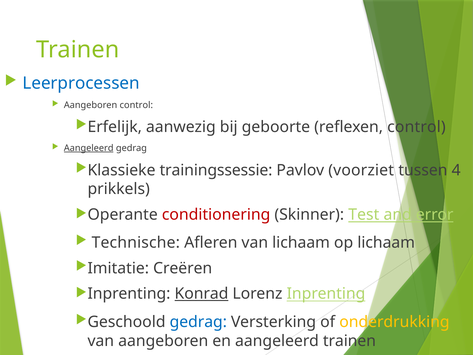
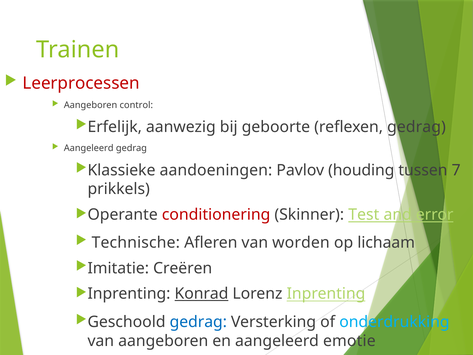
Leerprocessen colour: blue -> red
reflexen control: control -> gedrag
Aangeleerd at (89, 148) underline: present -> none
trainingssessie: trainingssessie -> aandoeningen
voorziet: voorziet -> houding
4: 4 -> 7
van lichaam: lichaam -> worden
onderdrukking colour: yellow -> light blue
aangeleerd trainen: trainen -> emotie
